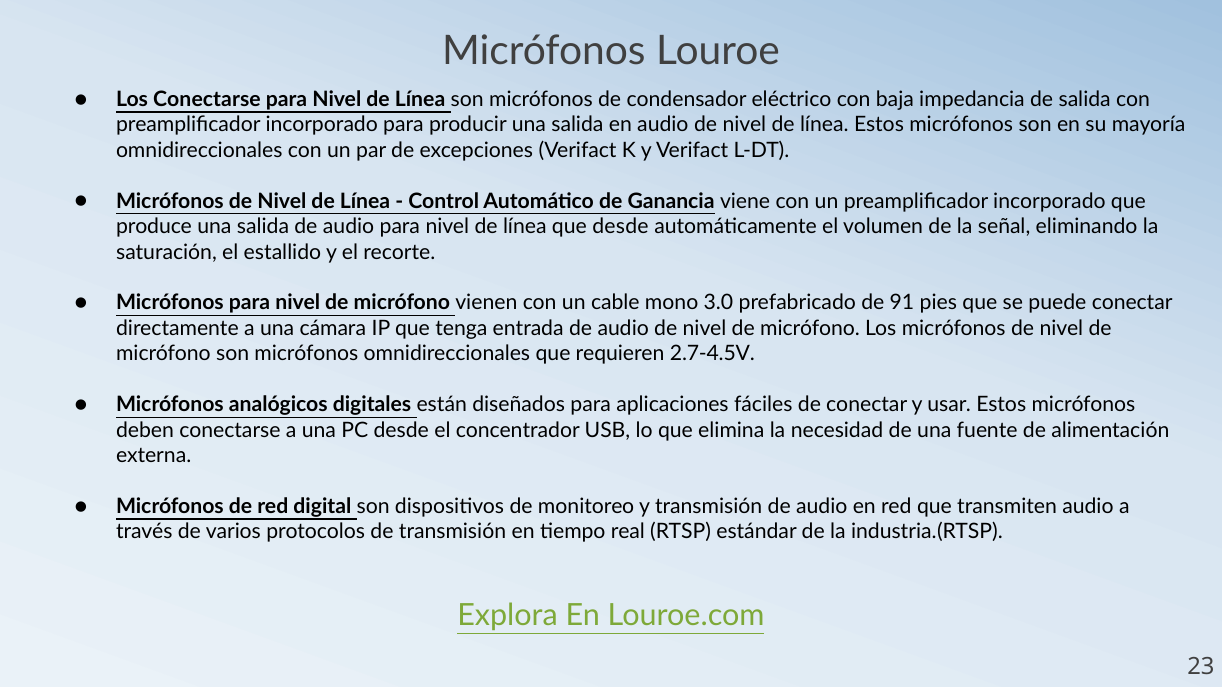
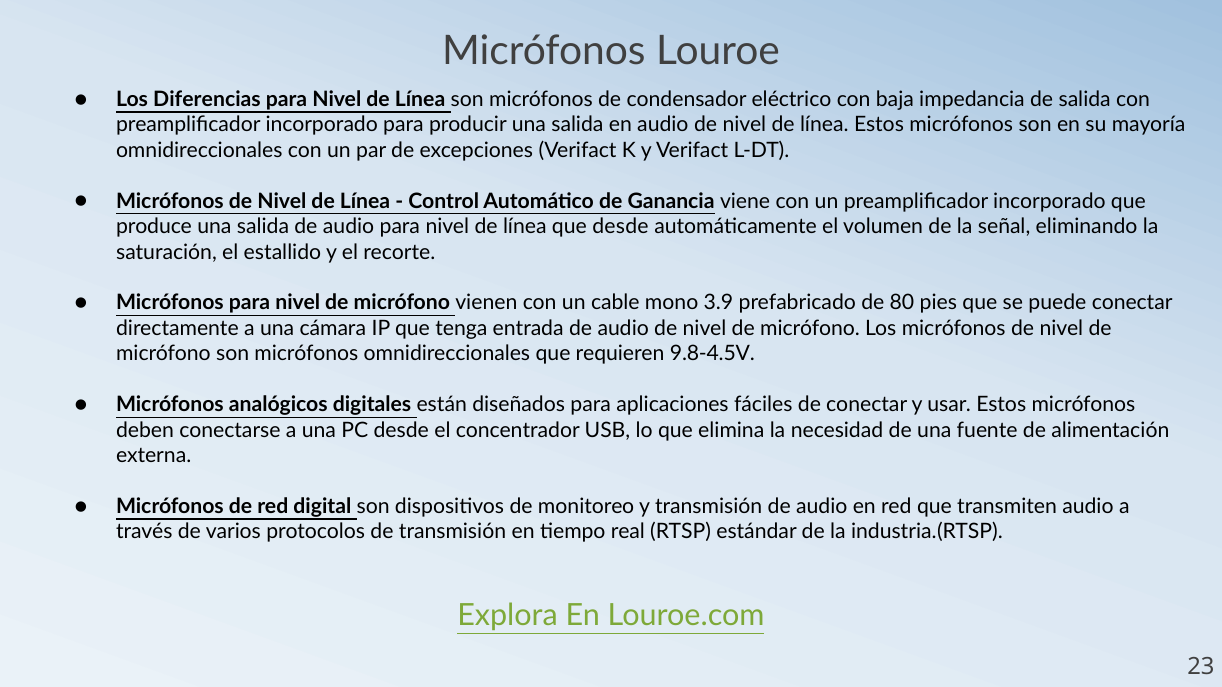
Los Conectarse: Conectarse -> Diferencias
3.0: 3.0 -> 3.9
91: 91 -> 80
2.7-4.5V: 2.7-4.5V -> 9.8-4.5V
